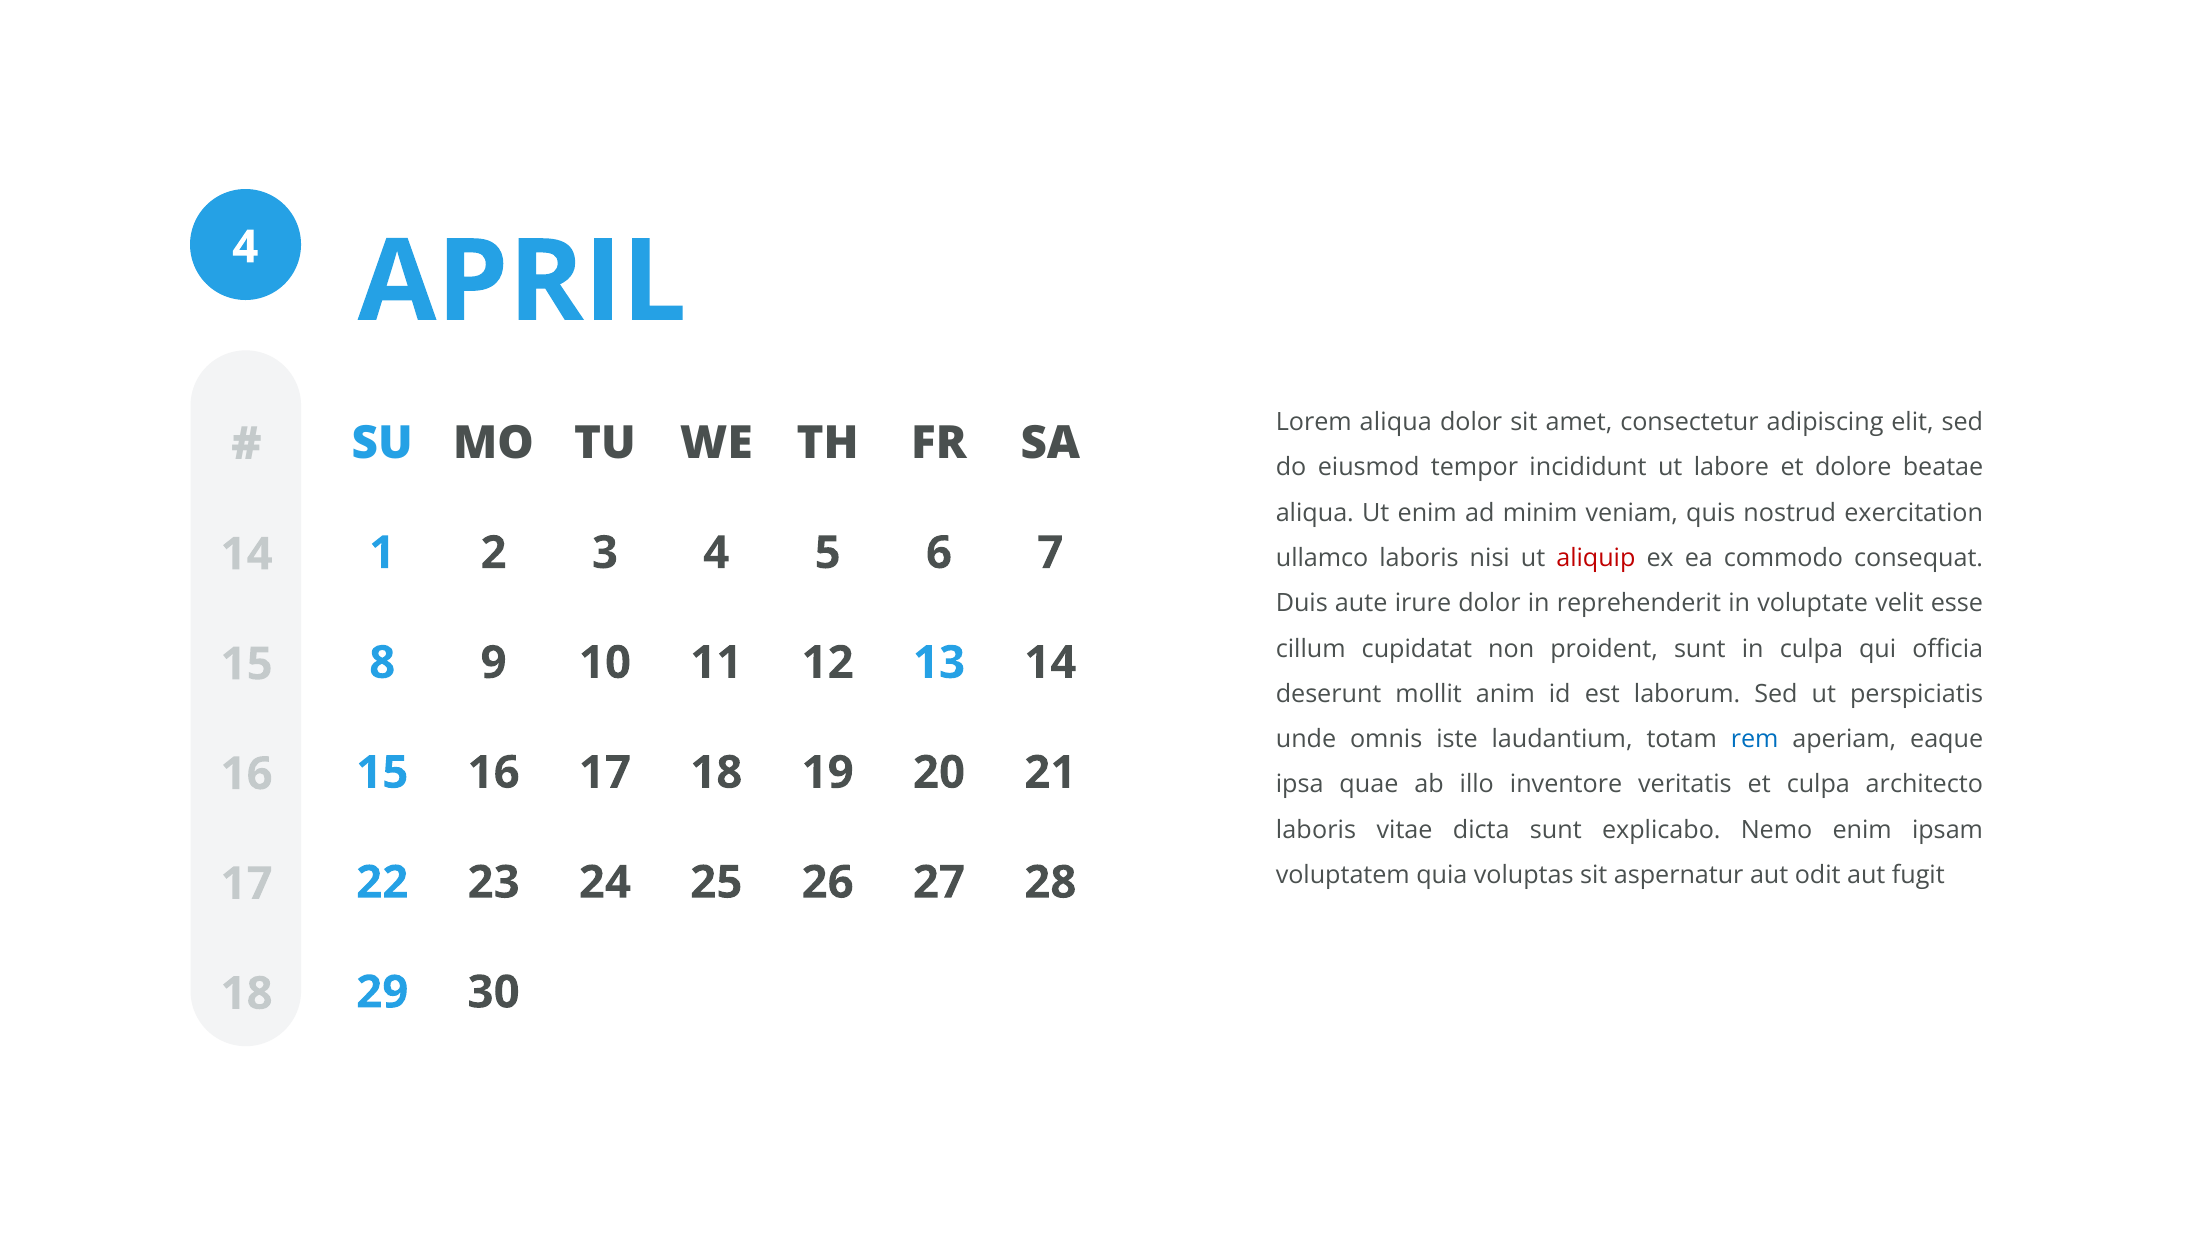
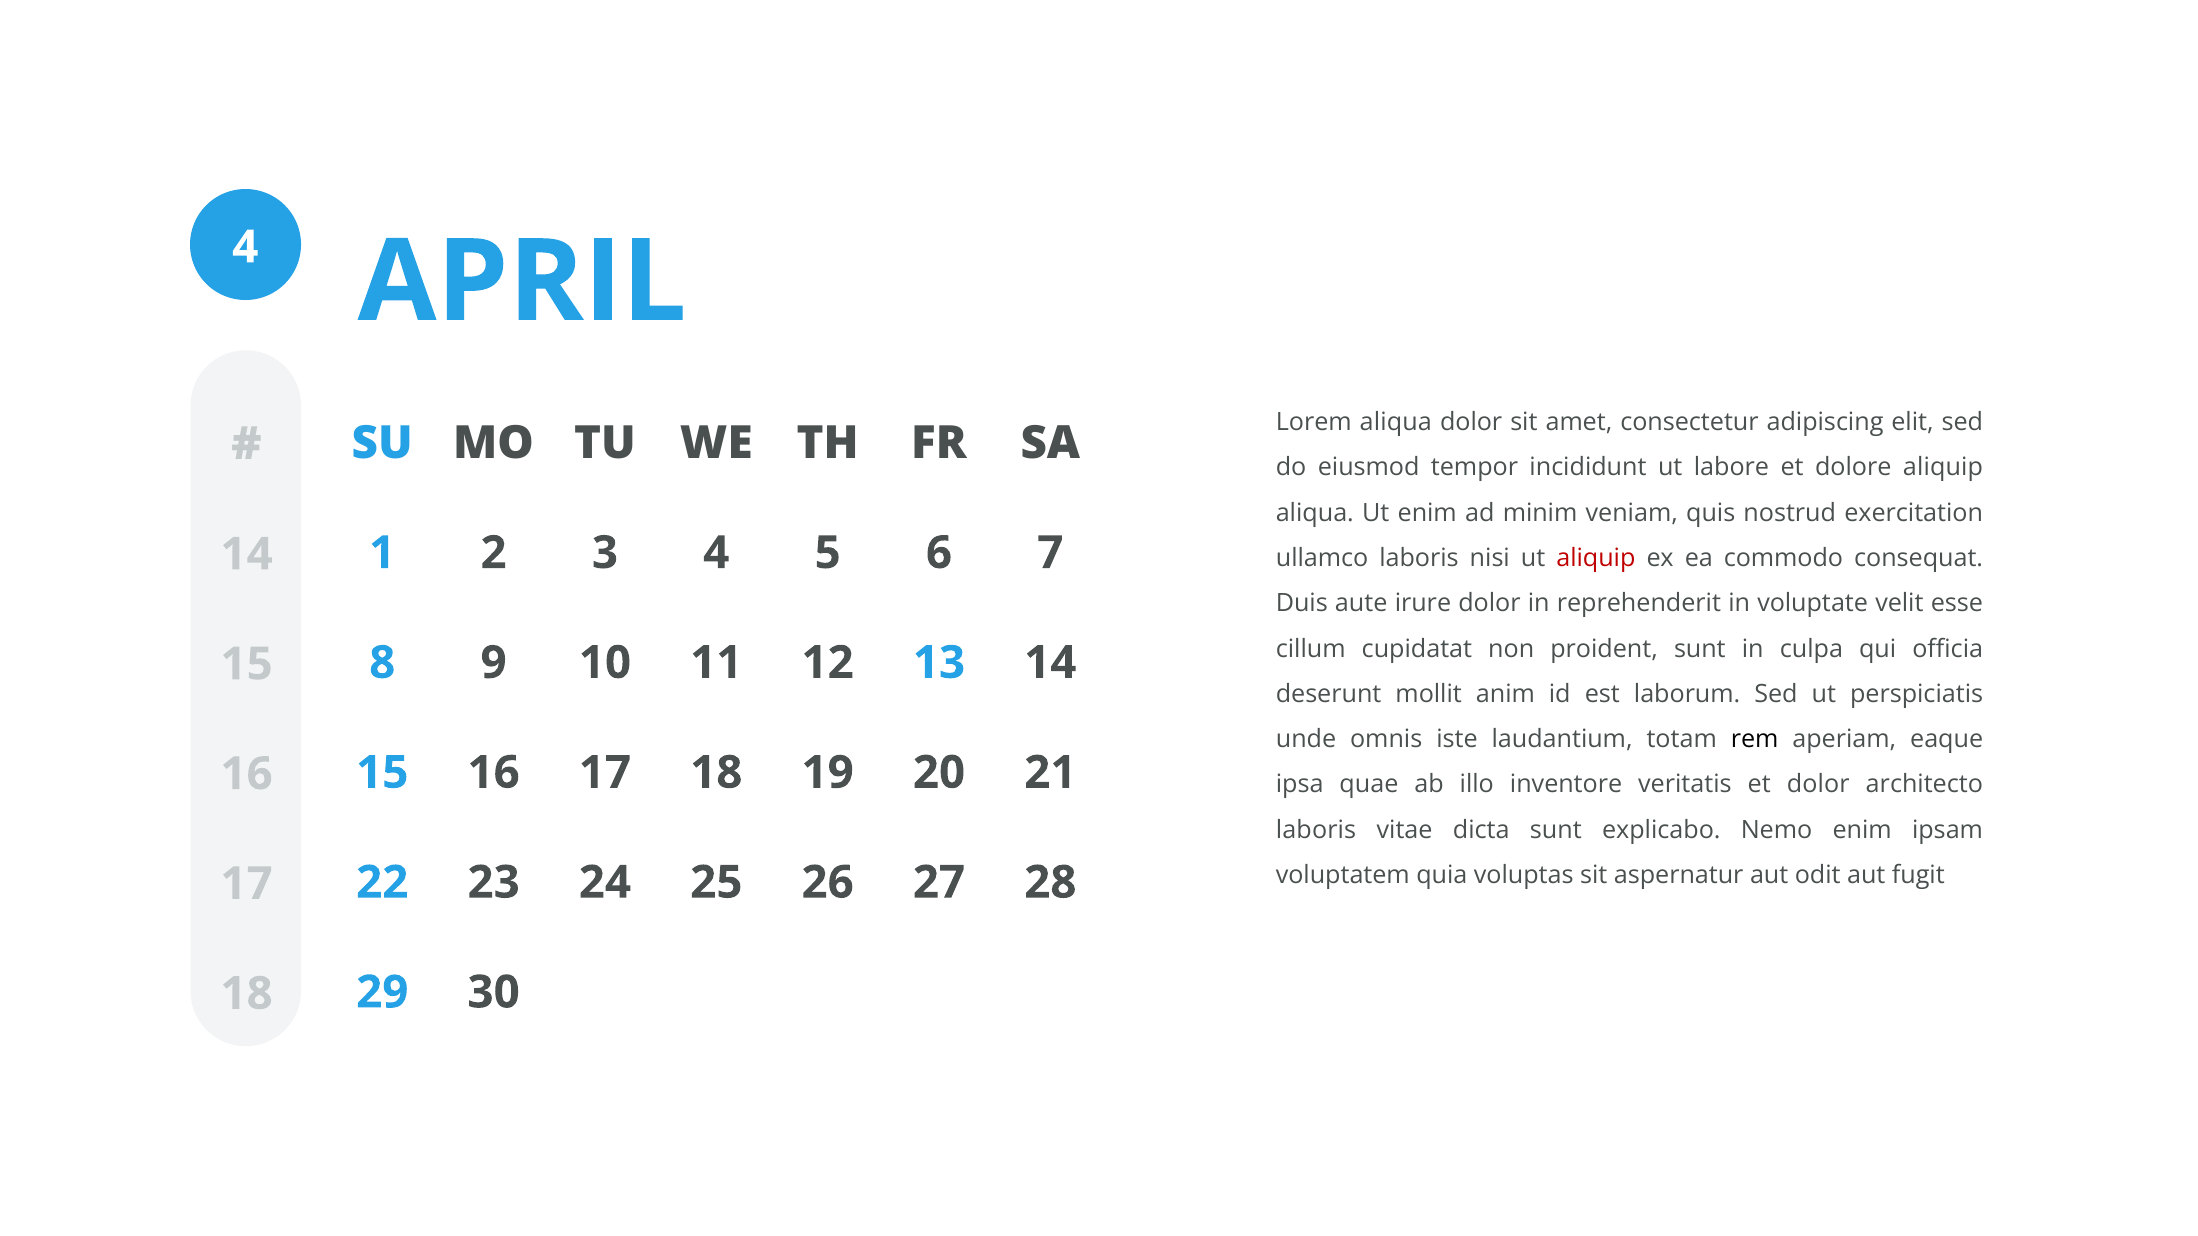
dolore beatae: beatae -> aliquip
rem colour: blue -> black
et culpa: culpa -> dolor
